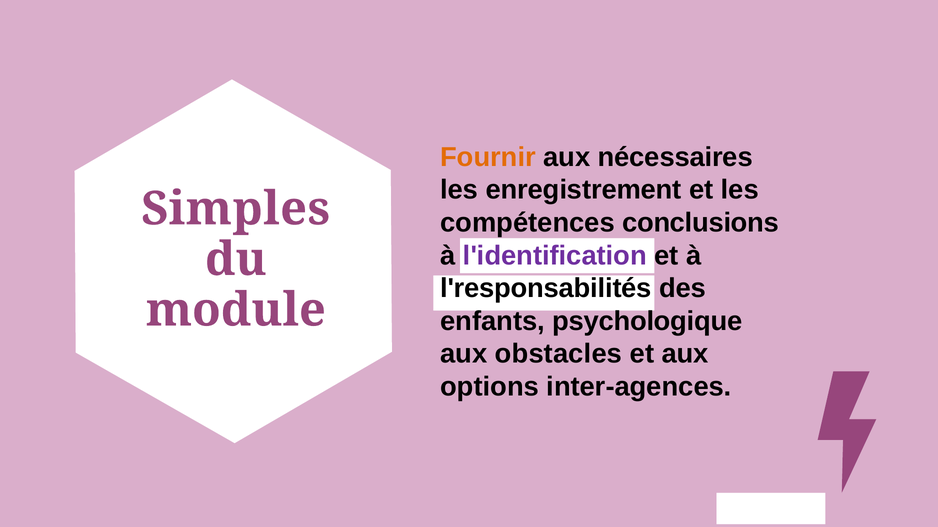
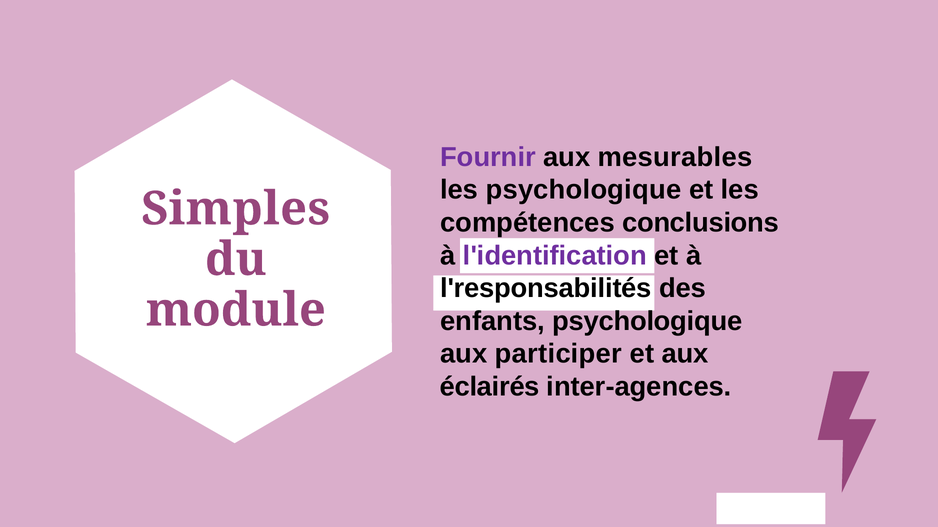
Fournir colour: orange -> purple
nécessaires: nécessaires -> mesurables
les enregistrement: enregistrement -> psychologique
obstacles: obstacles -> participer
options: options -> éclairés
